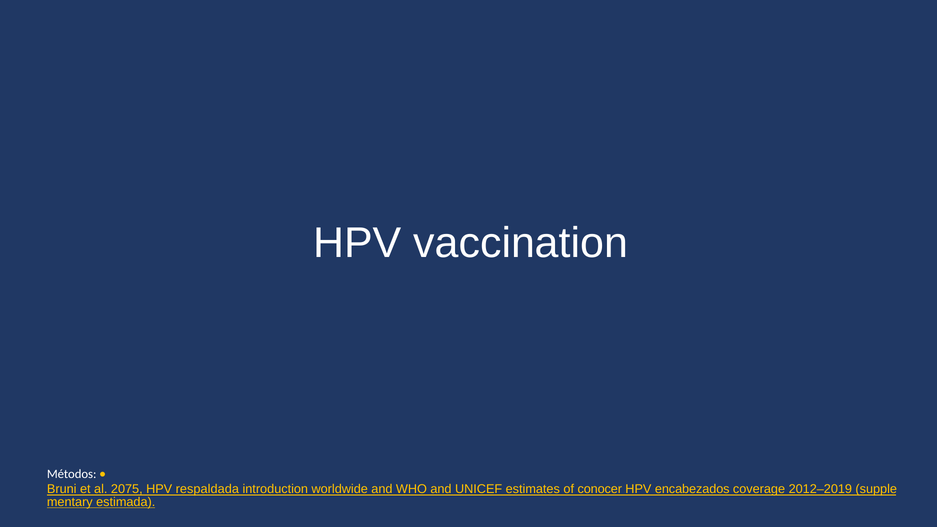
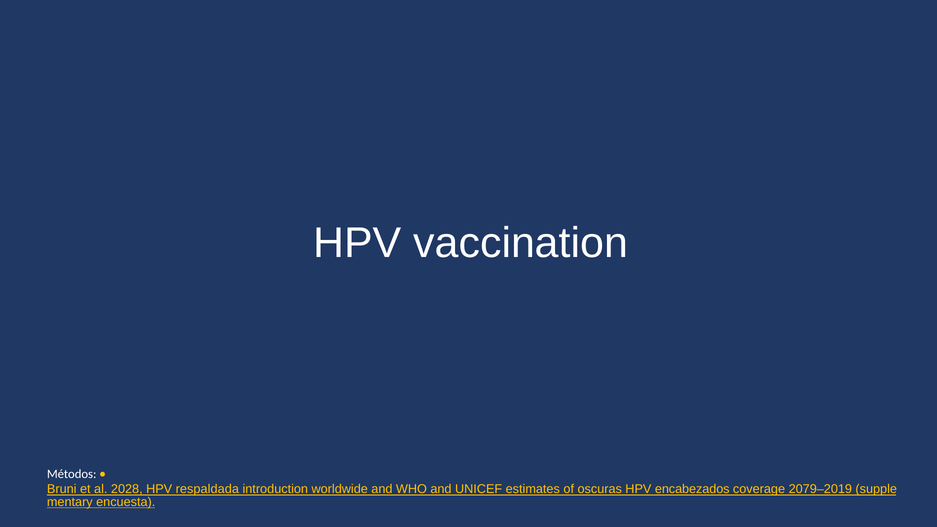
2075: 2075 -> 2028
conocer: conocer -> oscuras
2012–2019: 2012–2019 -> 2079–2019
estimada: estimada -> encuesta
